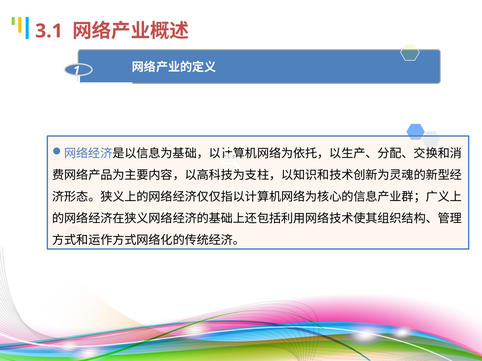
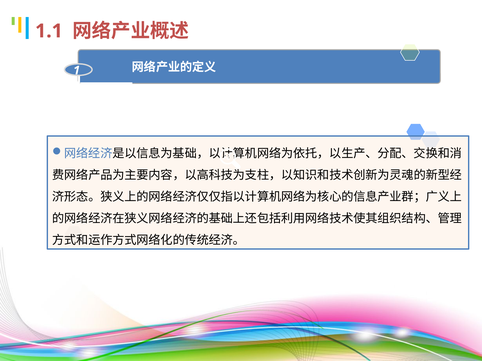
3.1: 3.1 -> 1.1
